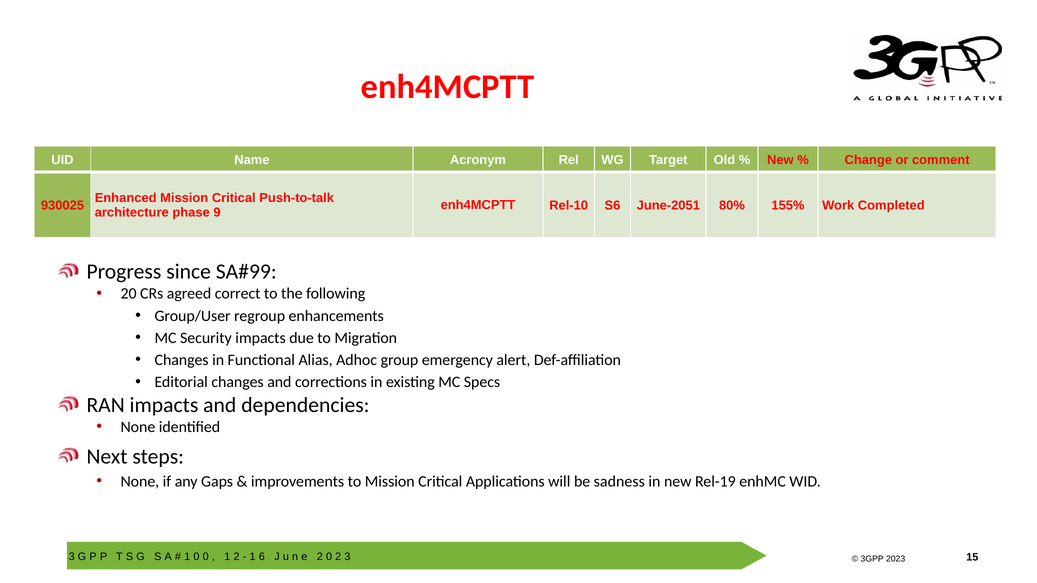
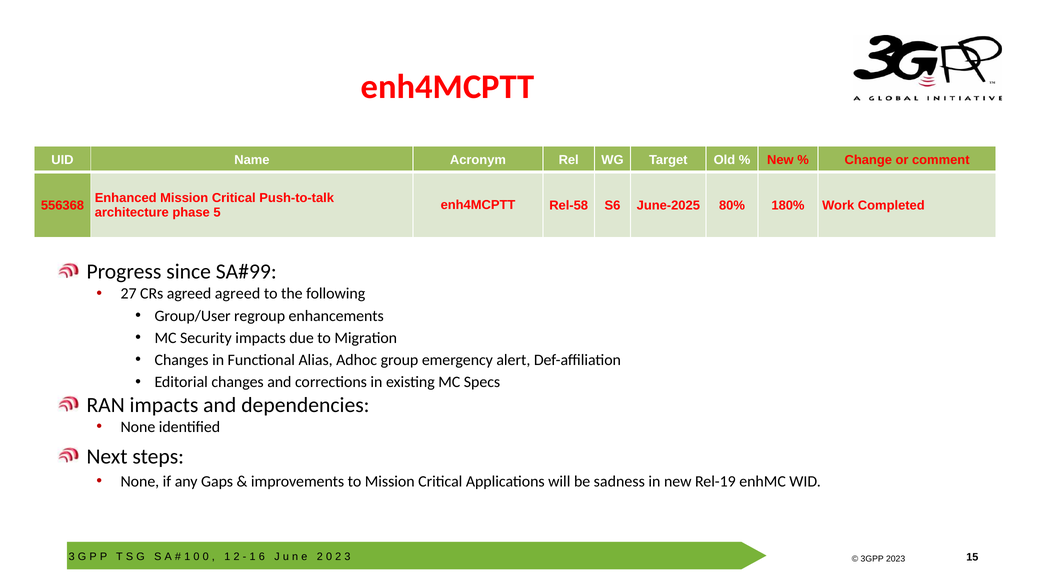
Rel-10: Rel-10 -> Rel-58
June-2051: June-2051 -> June-2025
155%: 155% -> 180%
930025: 930025 -> 556368
9: 9 -> 5
20: 20 -> 27
agreed correct: correct -> agreed
